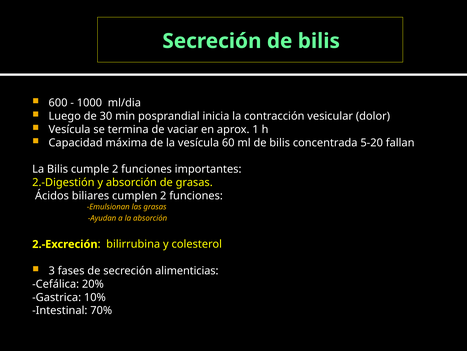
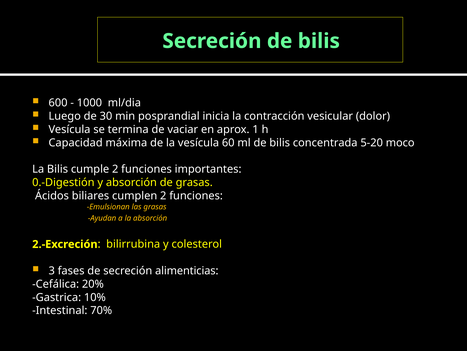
fallan: fallan -> moco
2.-Digestión: 2.-Digestión -> 0.-Digestión
